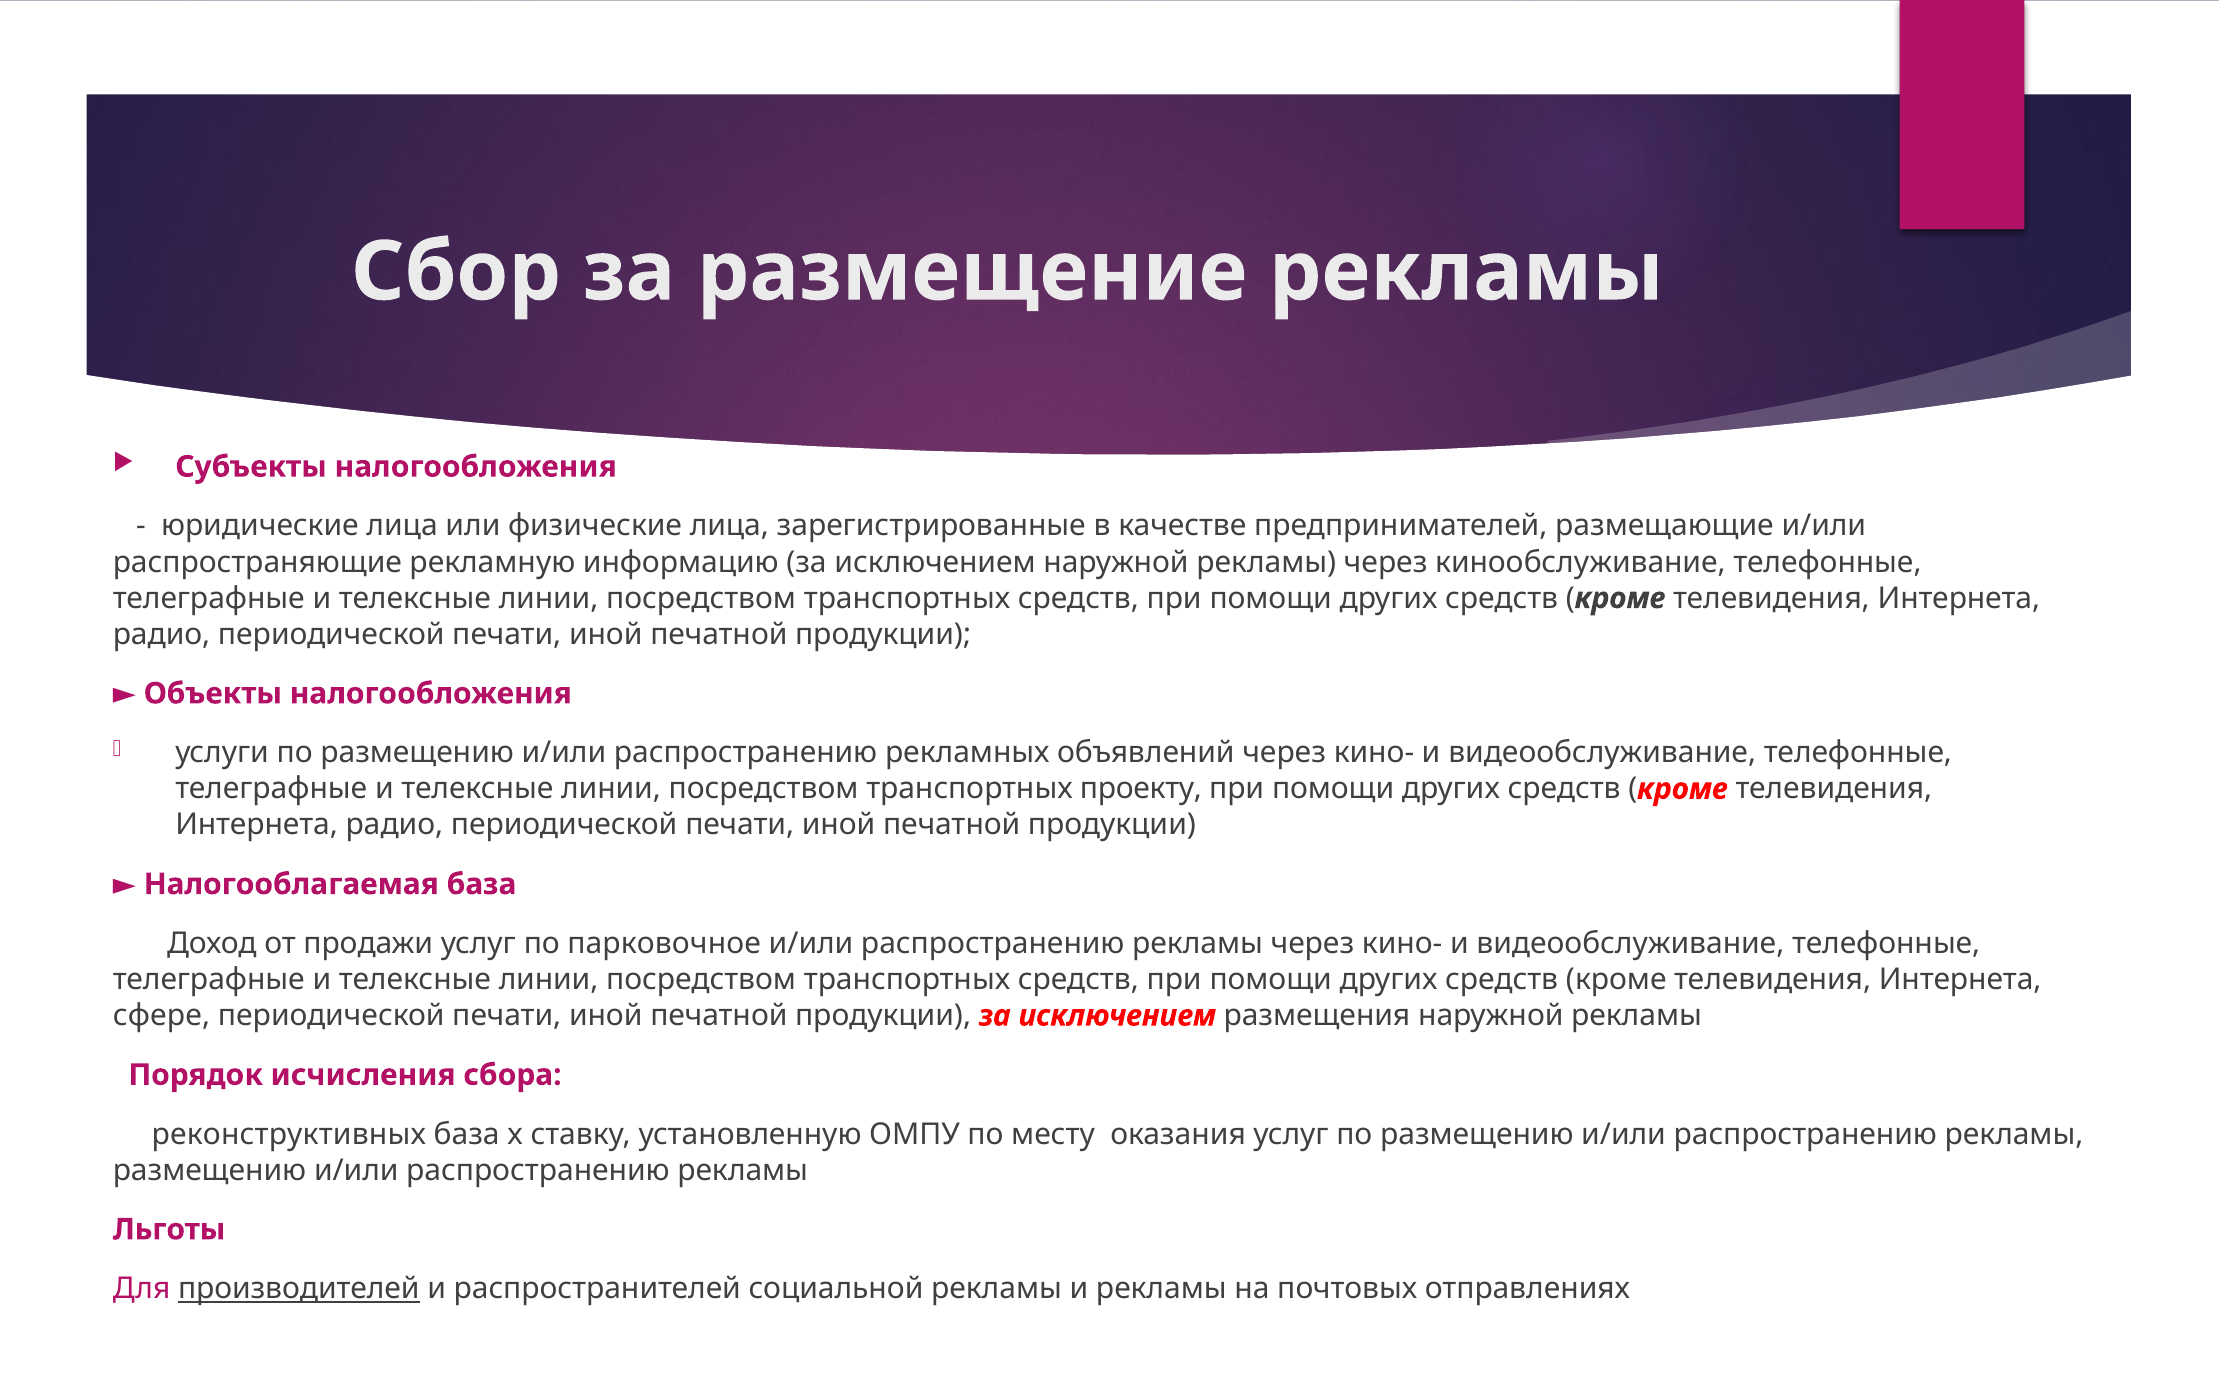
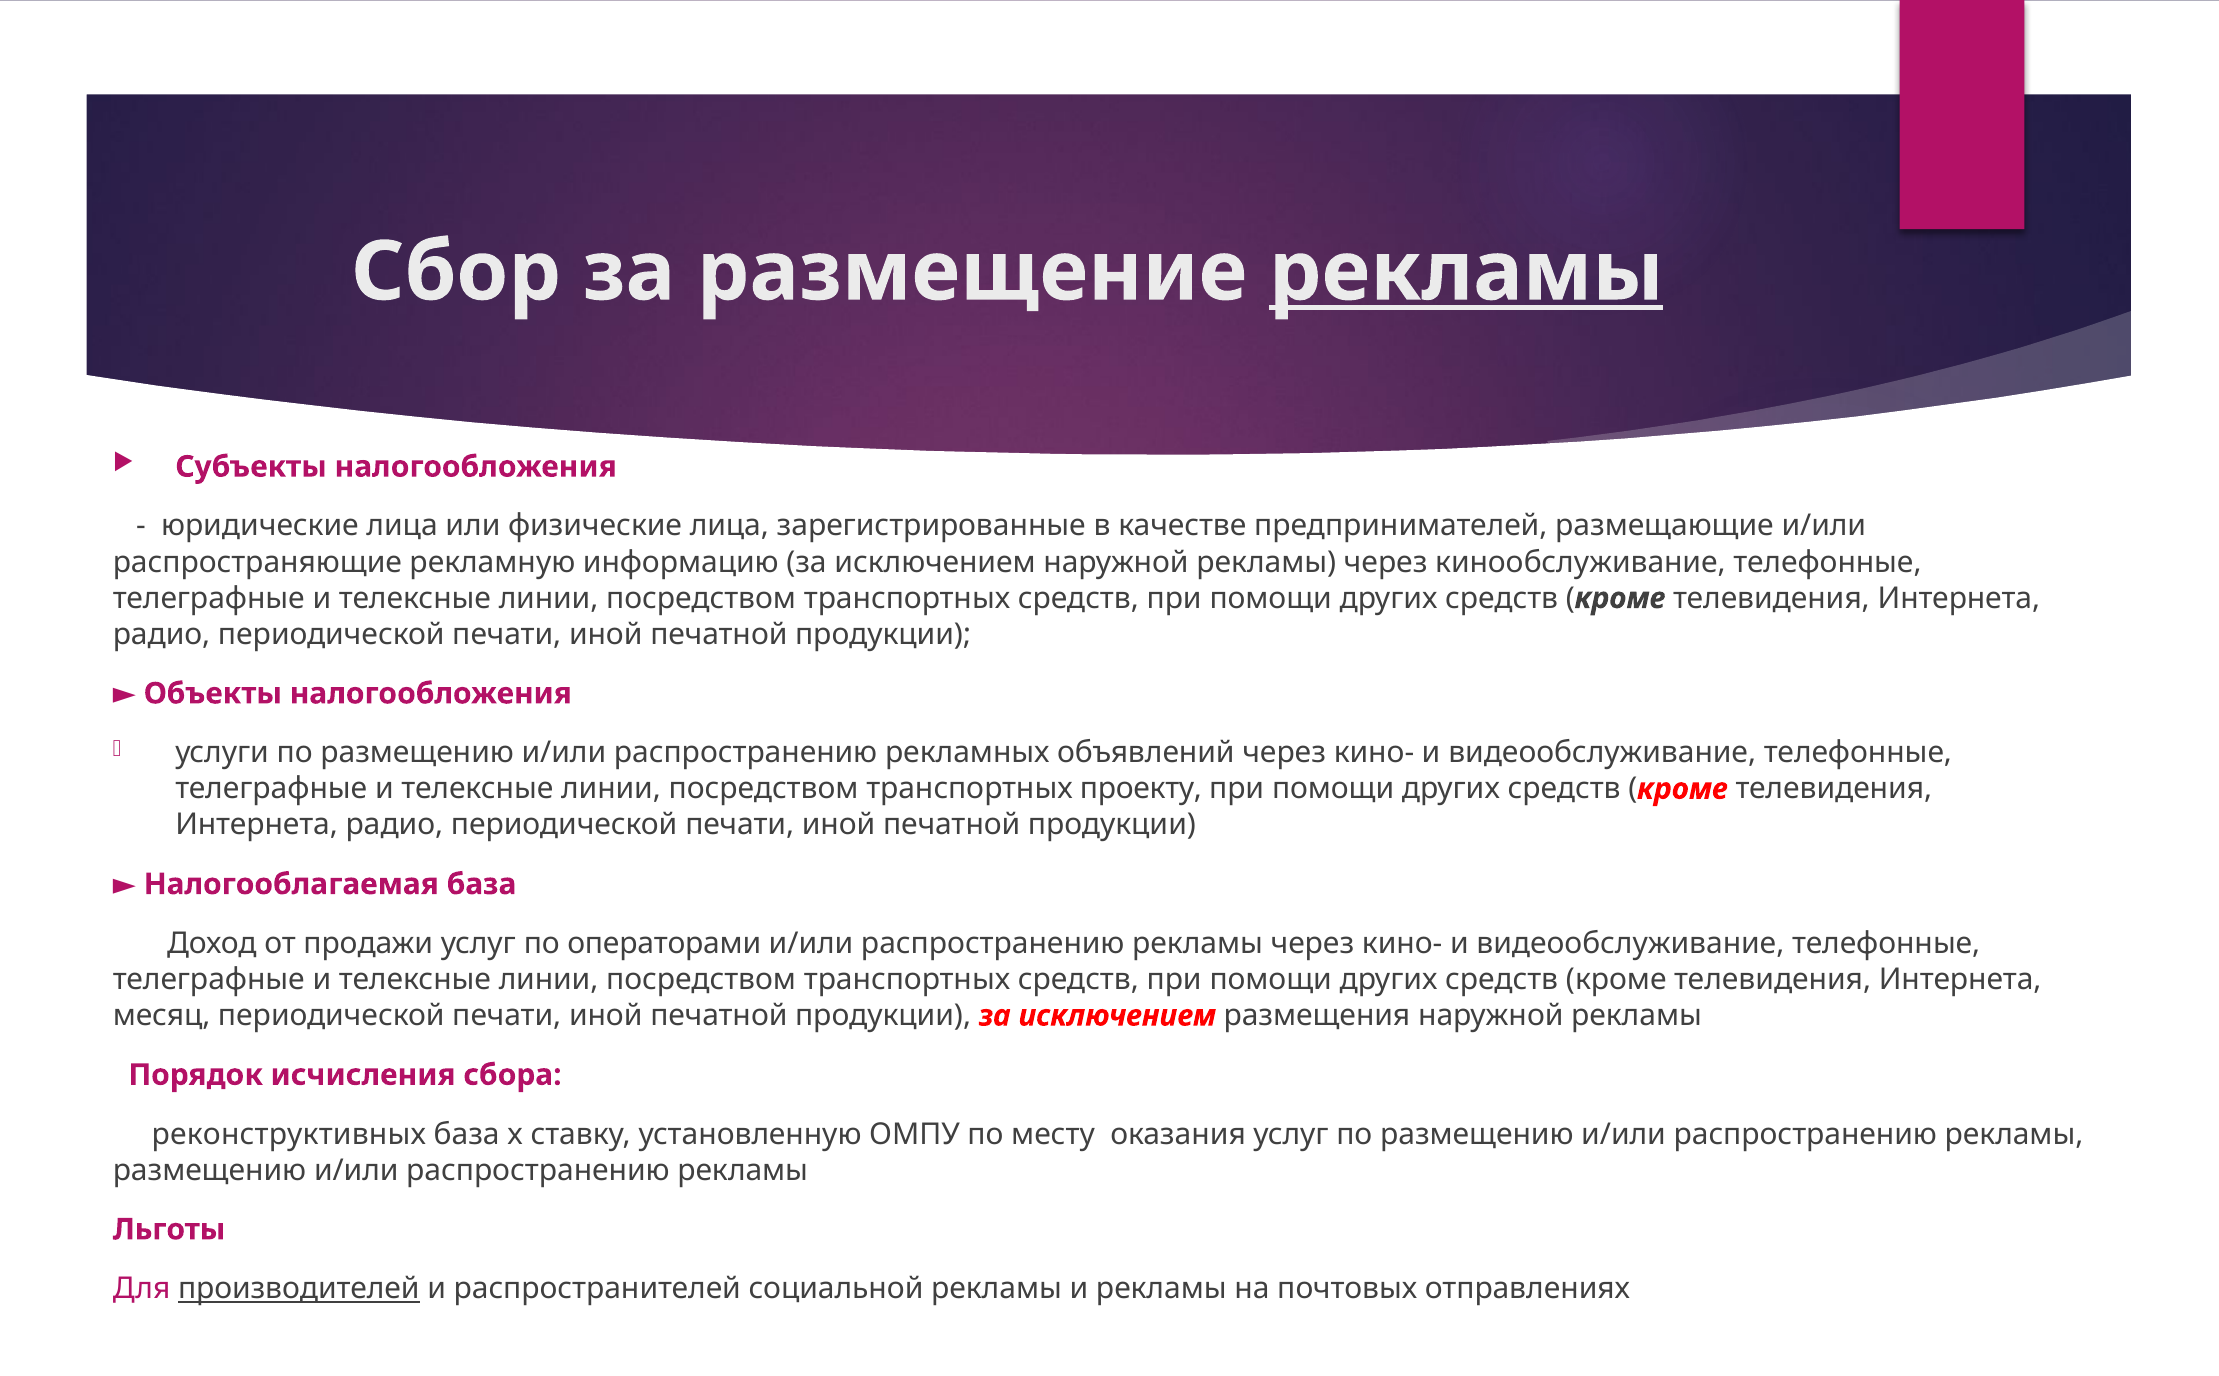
рекламы at (1466, 272) underline: none -> present
парковочное: парковочное -> операторами
сфере: сфере -> месяц
